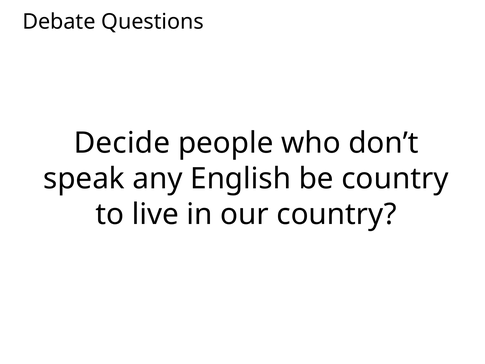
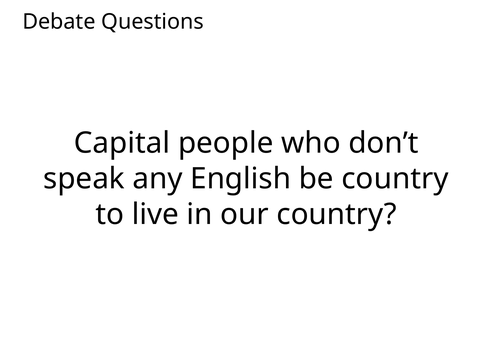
Decide: Decide -> Capital
